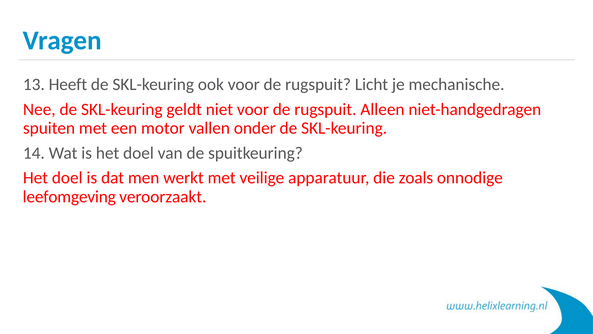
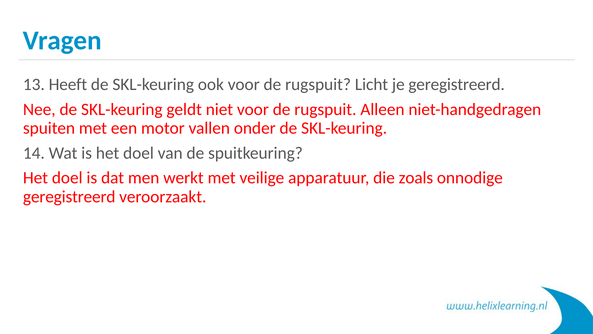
je mechanische: mechanische -> geregistreerd
leefomgeving at (69, 196): leefomgeving -> geregistreerd
